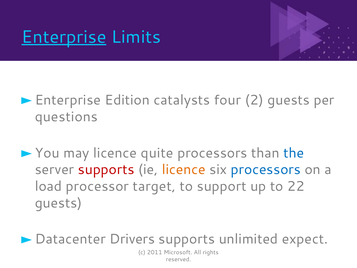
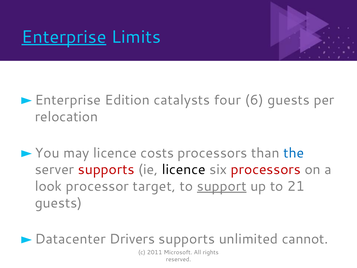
2: 2 -> 6
questions: questions -> relocation
quite: quite -> costs
licence at (184, 169) colour: orange -> black
processors at (266, 169) colour: blue -> red
load: load -> look
support underline: none -> present
22: 22 -> 21
expect: expect -> cannot
